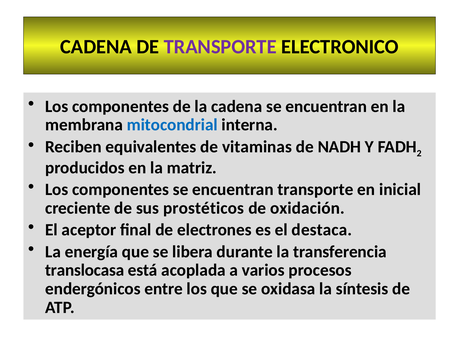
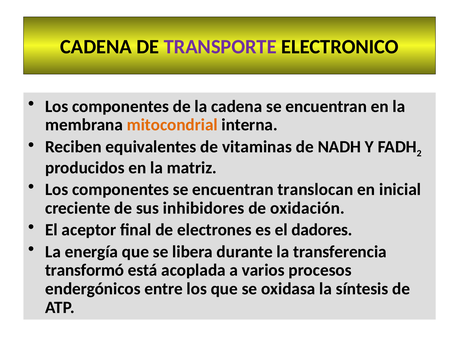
mitocondrial colour: blue -> orange
encuentran transporte: transporte -> translocan
prostéticos: prostéticos -> inhibidores
destaca: destaca -> dadores
translocasa: translocasa -> transformó
